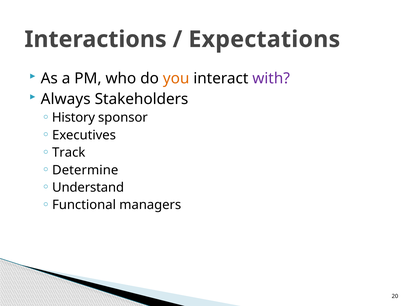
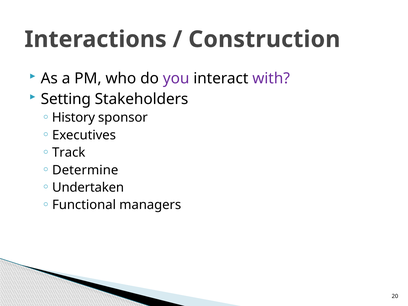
Expectations: Expectations -> Construction
you colour: orange -> purple
Always: Always -> Setting
Understand: Understand -> Undertaken
